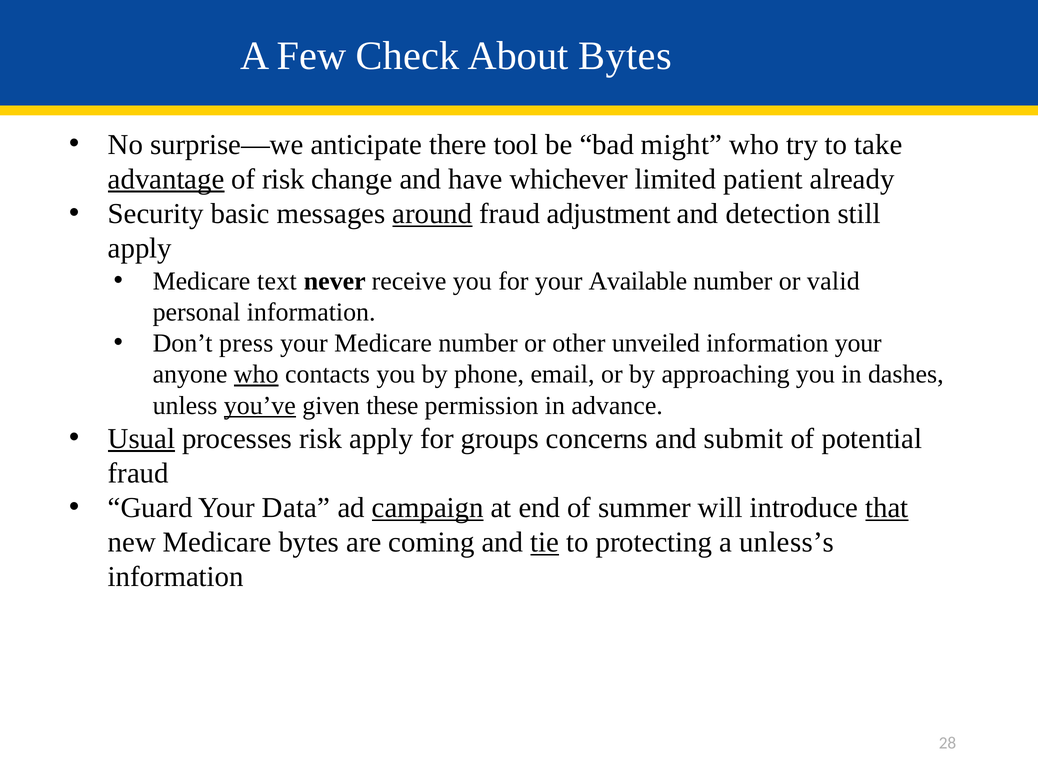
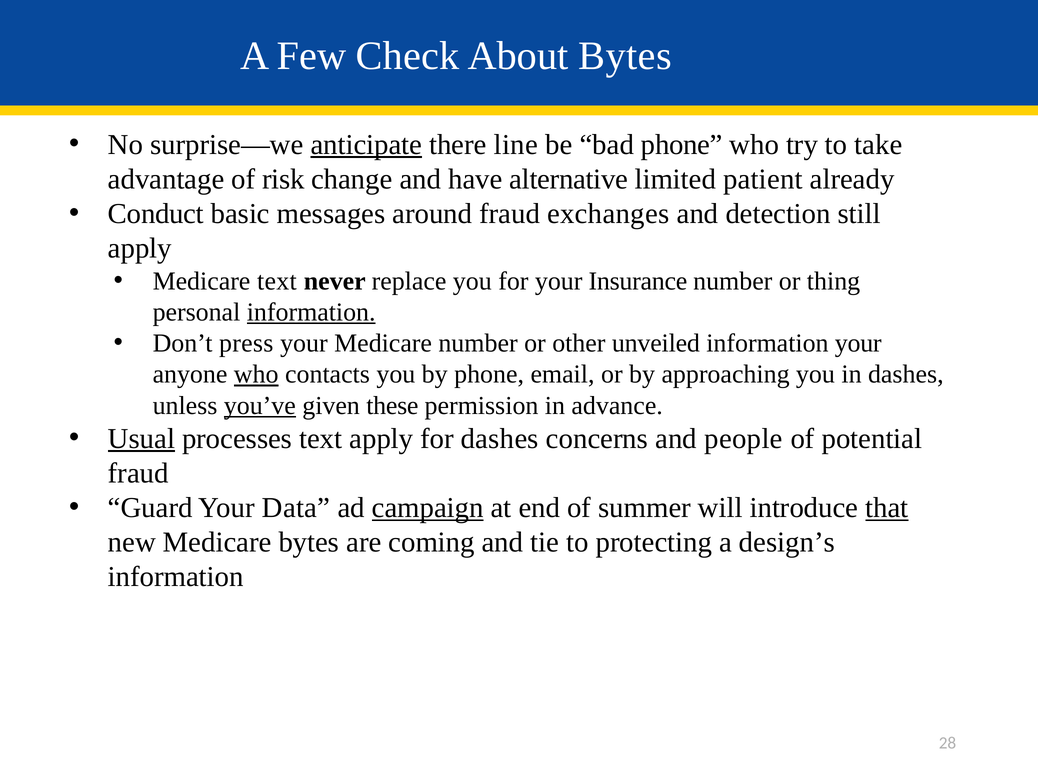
anticipate underline: none -> present
tool: tool -> line
bad might: might -> phone
advantage underline: present -> none
whichever: whichever -> alternative
Security: Security -> Conduct
around underline: present -> none
adjustment: adjustment -> exchanges
receive: receive -> replace
Available: Available -> Insurance
valid: valid -> thing
information at (311, 312) underline: none -> present
processes risk: risk -> text
for groups: groups -> dashes
submit: submit -> people
tie underline: present -> none
unless’s: unless’s -> design’s
